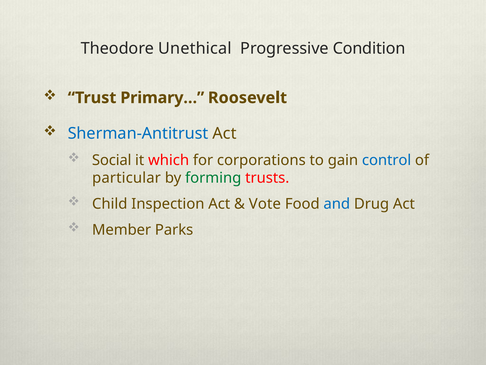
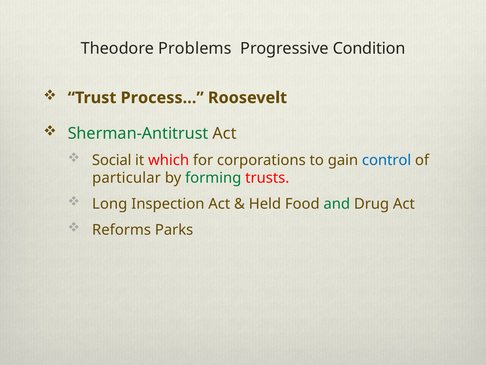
Unethical: Unethical -> Problems
Primary…: Primary… -> Process…
Sherman-Antitrust colour: blue -> green
Child: Child -> Long
Vote: Vote -> Held
and colour: blue -> green
Member: Member -> Reforms
